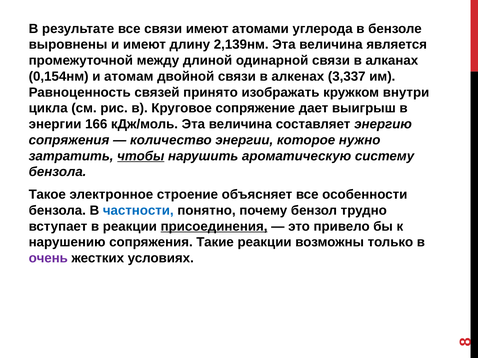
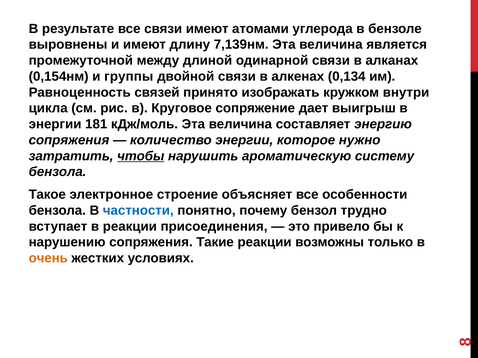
2,139нм: 2,139нм -> 7,139нм
атомам: атомам -> группы
3,337: 3,337 -> 0,134
166: 166 -> 181
присоединения underline: present -> none
очень colour: purple -> orange
